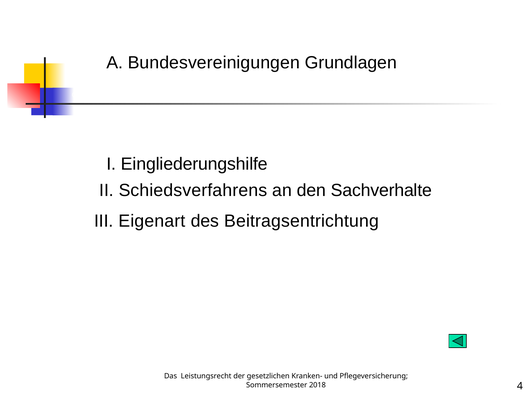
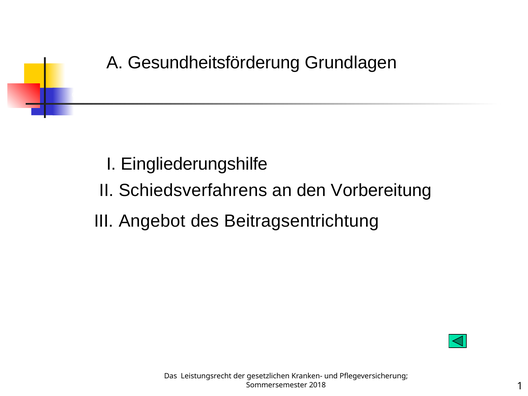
Bundesvereinigungen: Bundesvereinigungen -> Gesundheitsförderung
Sachverhalte: Sachverhalte -> Vorbereitung
Eigenart: Eigenart -> Angebot
4: 4 -> 1
